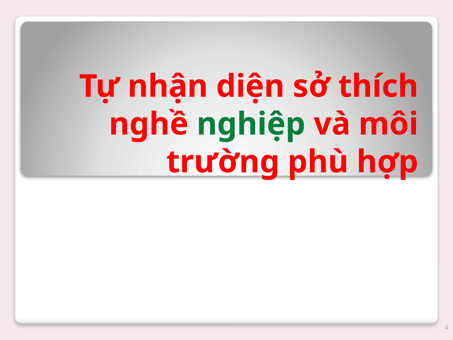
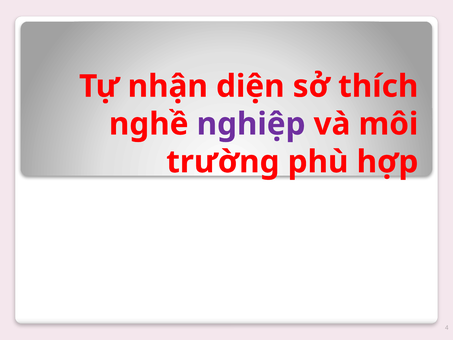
nghiệp colour: green -> purple
